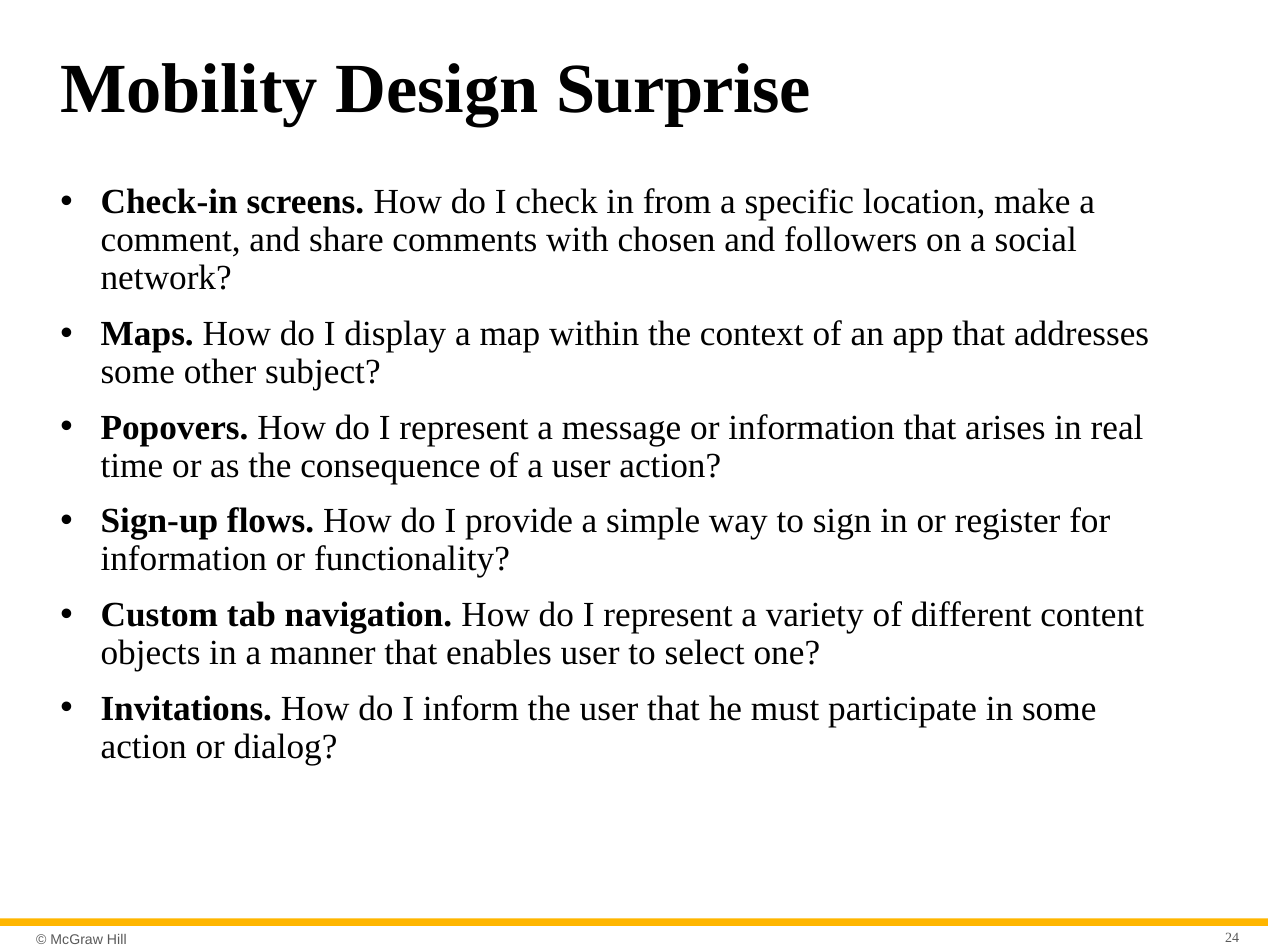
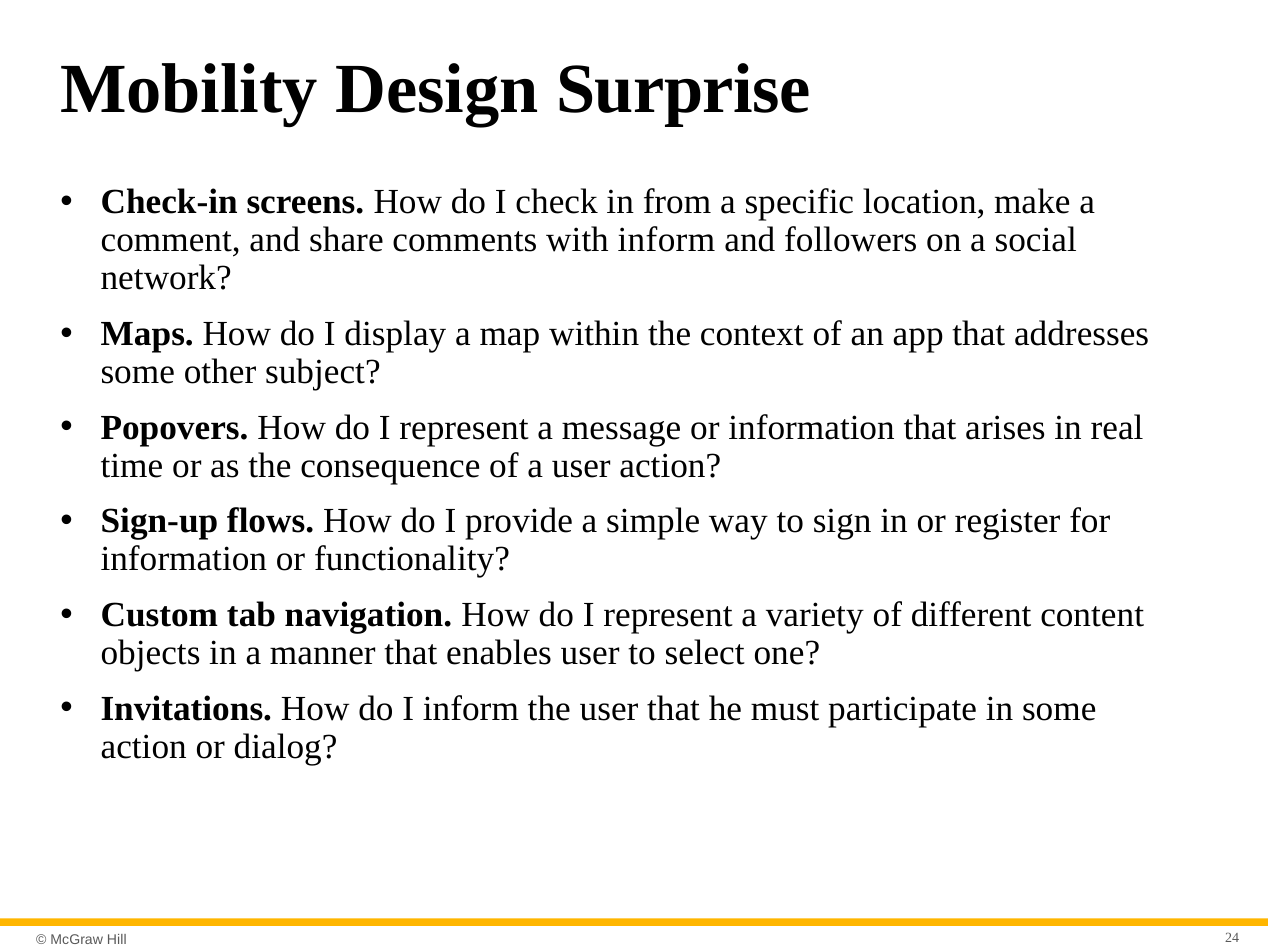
with chosen: chosen -> inform
